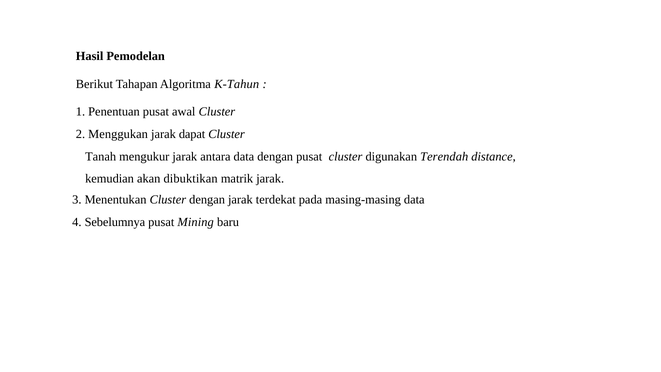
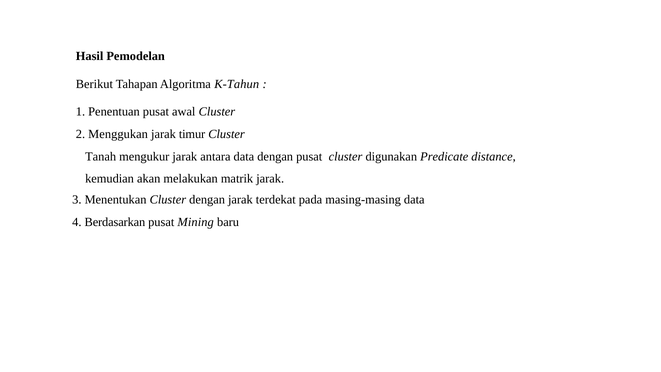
dapat: dapat -> timur
Terendah: Terendah -> Predicate
dibuktikan: dibuktikan -> melakukan
Sebelumnya: Sebelumnya -> Berdasarkan
